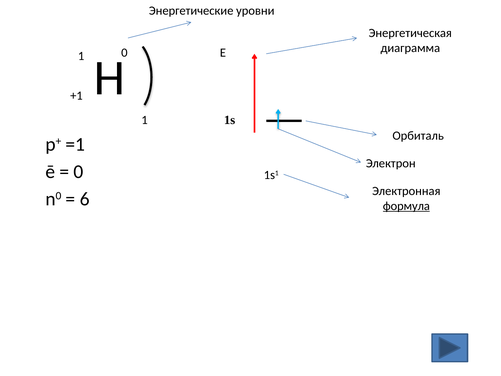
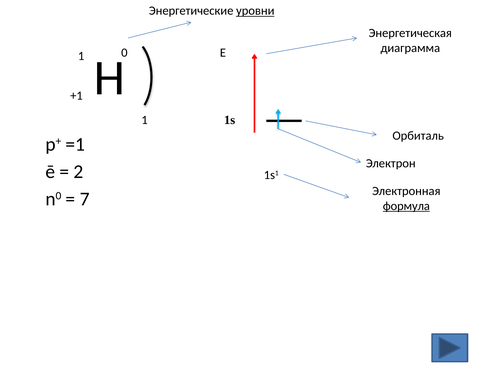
уровни underline: none -> present
0 at (78, 172): 0 -> 2
6: 6 -> 7
